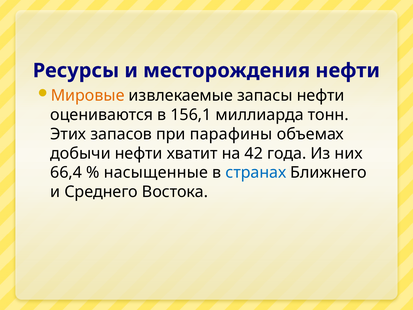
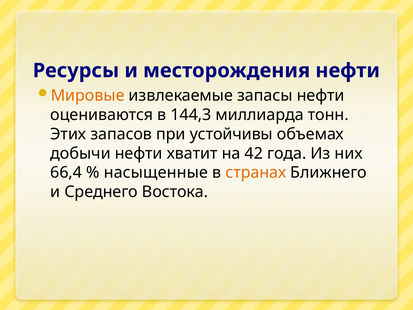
156,1: 156,1 -> 144,3
парафины: парафины -> устойчивы
странах colour: blue -> orange
